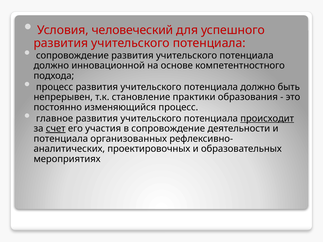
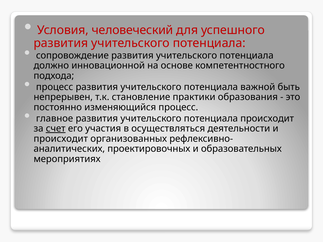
должно at (258, 87): должно -> важной
происходит at (267, 119) underline: present -> none
в сопровождение: сопровождение -> осуществляться
потенциала at (61, 139): потенциала -> происходит
